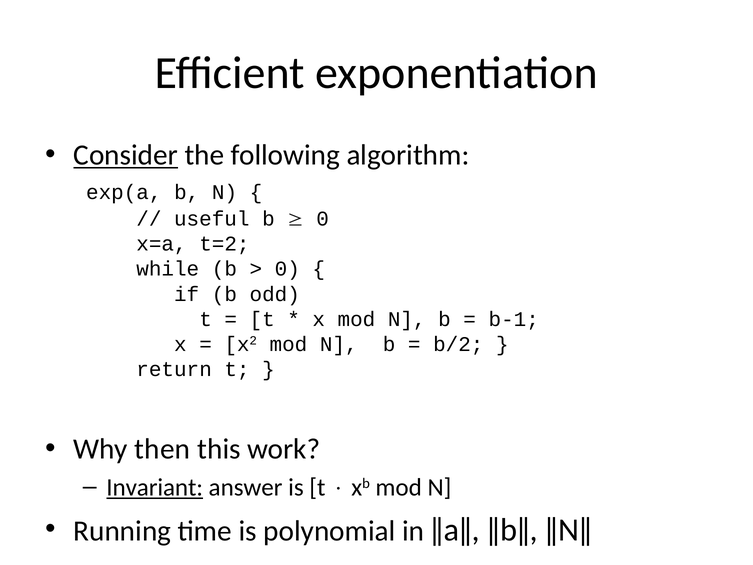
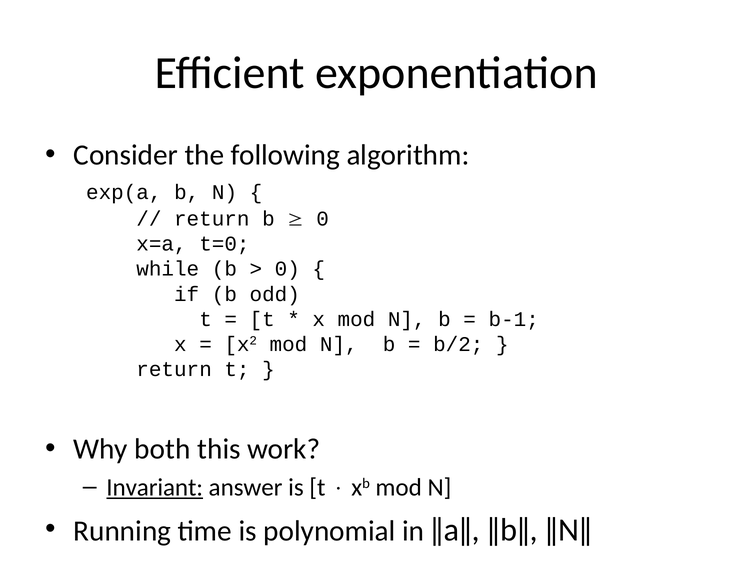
Consider underline: present -> none
useful at (212, 219): useful -> return
t=2: t=2 -> t=0
then: then -> both
